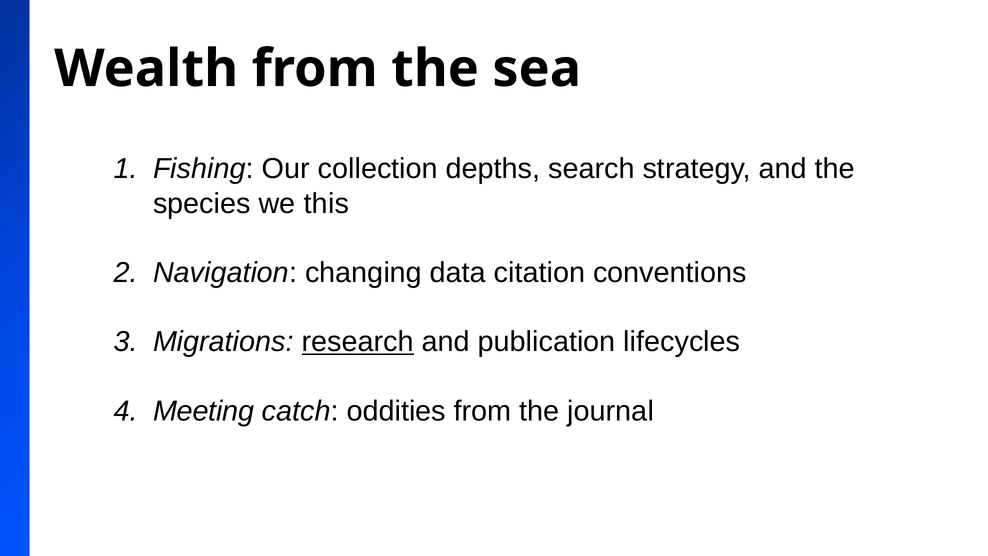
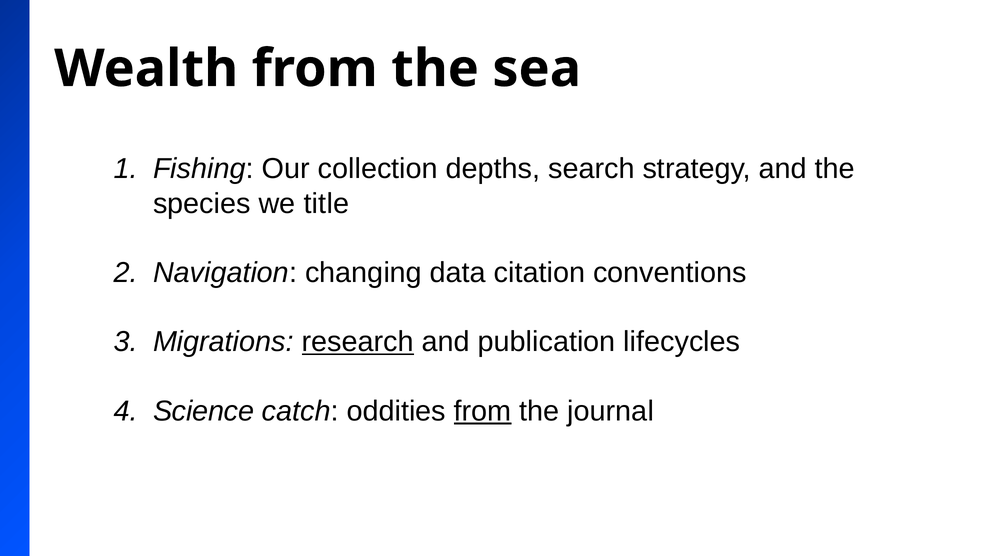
this: this -> title
Meeting: Meeting -> Science
from at (483, 411) underline: none -> present
